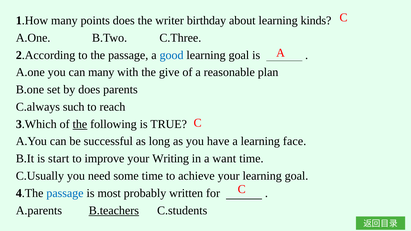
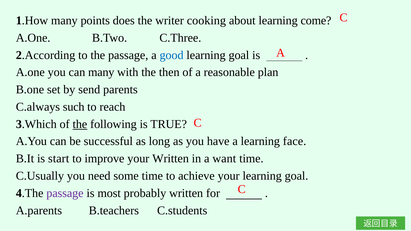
birthday: birthday -> cooking
kinds: kinds -> come
give: give -> then
by does: does -> send
your Writing: Writing -> Written
passage at (65, 193) colour: blue -> purple
B.teachers underline: present -> none
